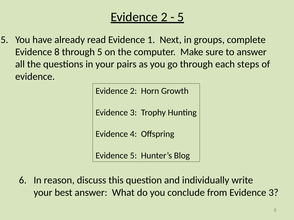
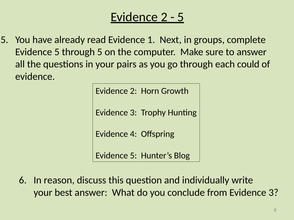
8 at (57, 52): 8 -> 5
steps: steps -> could
